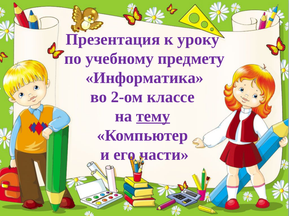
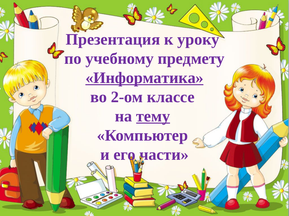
Информатика underline: none -> present
